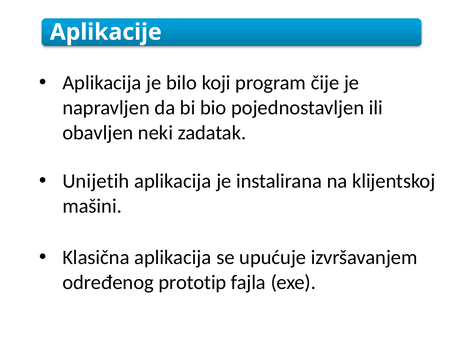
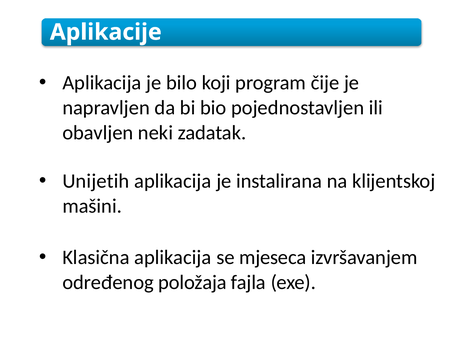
upućuje: upućuje -> mjeseca
prototip: prototip -> položaja
